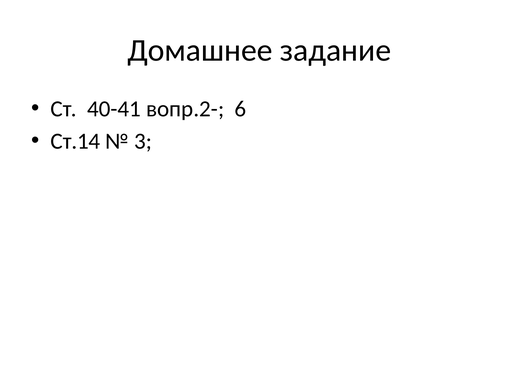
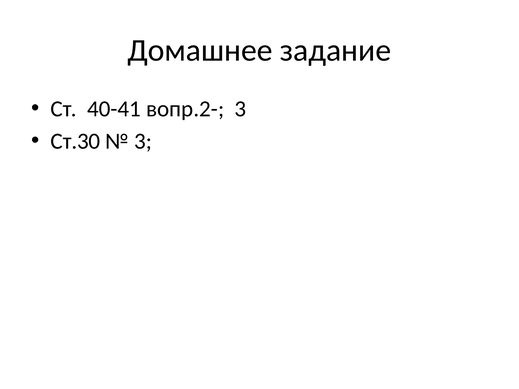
вопр.2- 6: 6 -> 3
Ст.14: Ст.14 -> Ст.30
